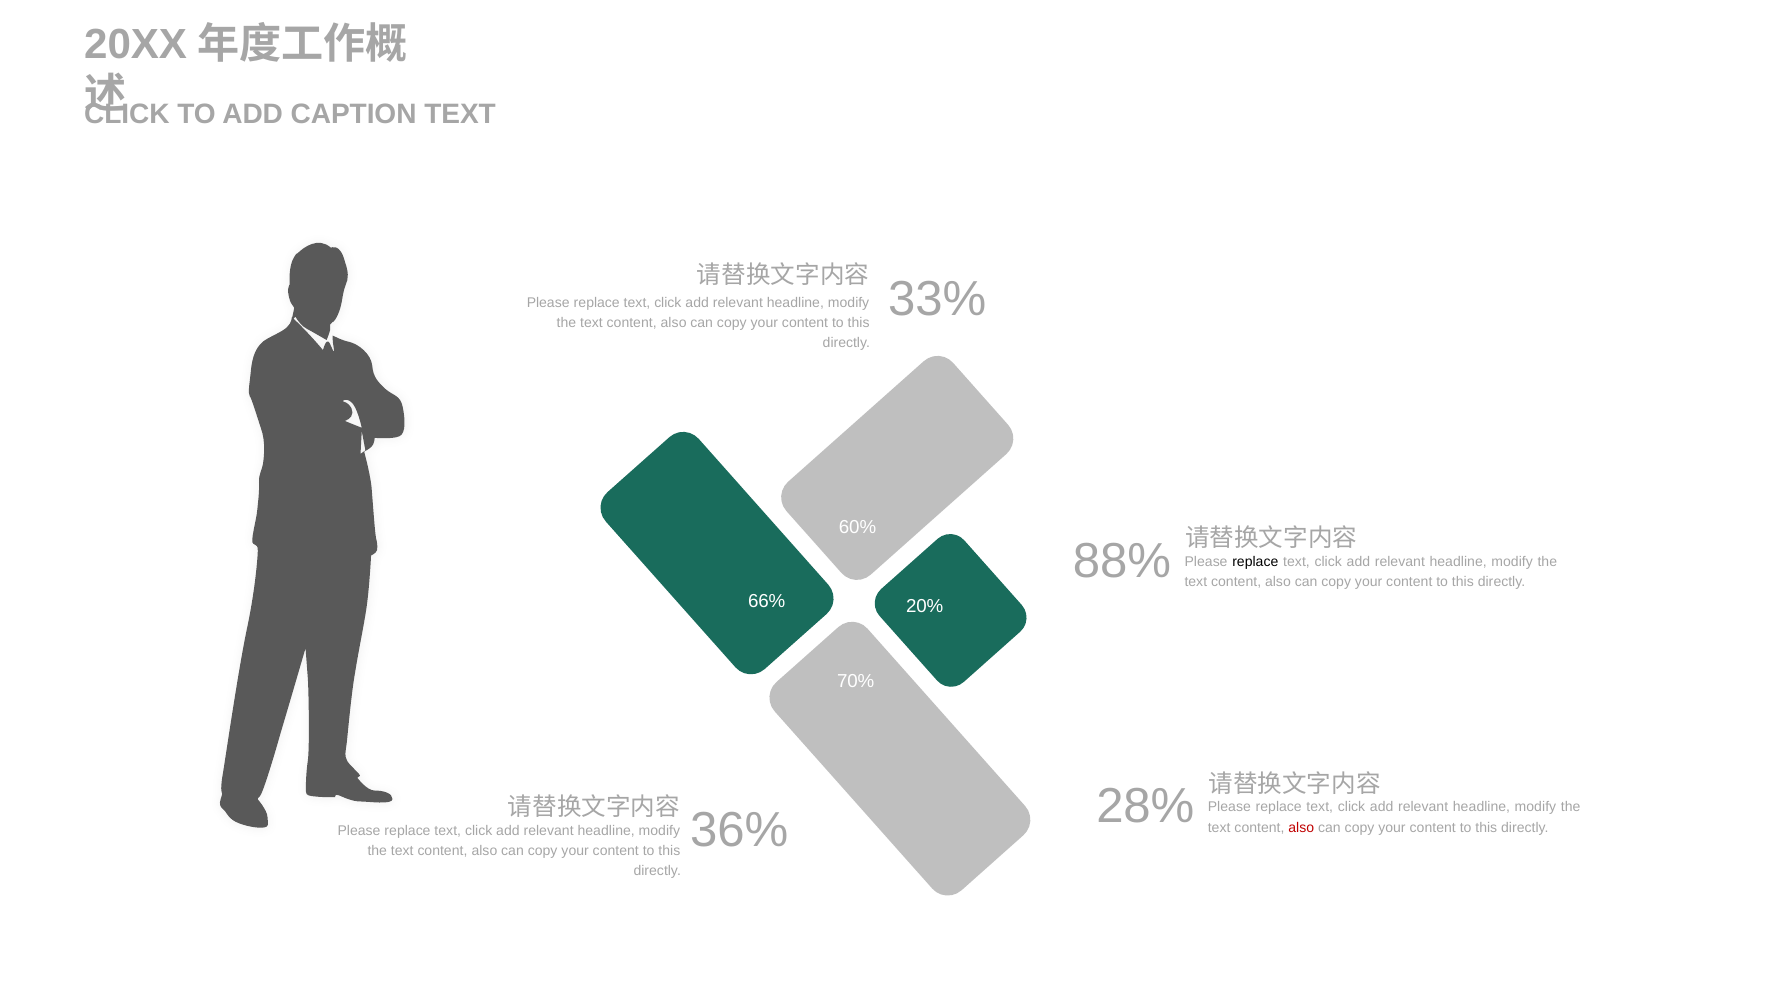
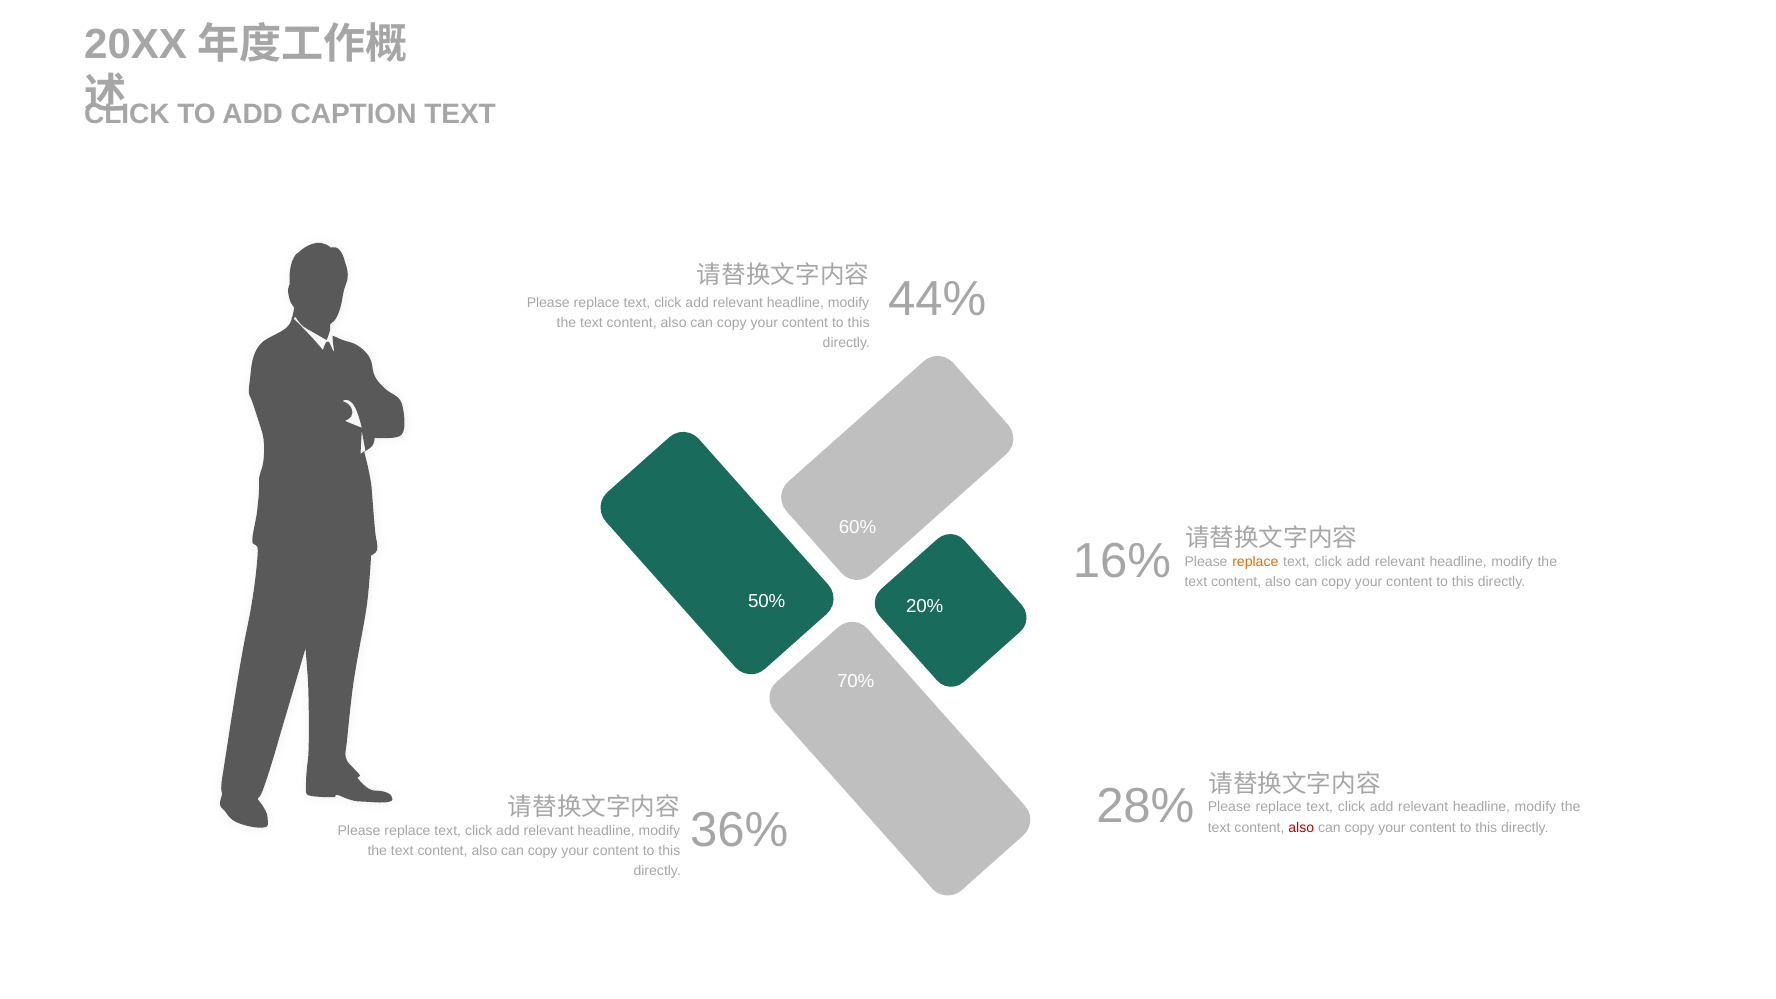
33%: 33% -> 44%
88%: 88% -> 16%
replace at (1255, 562) colour: black -> orange
66%: 66% -> 50%
